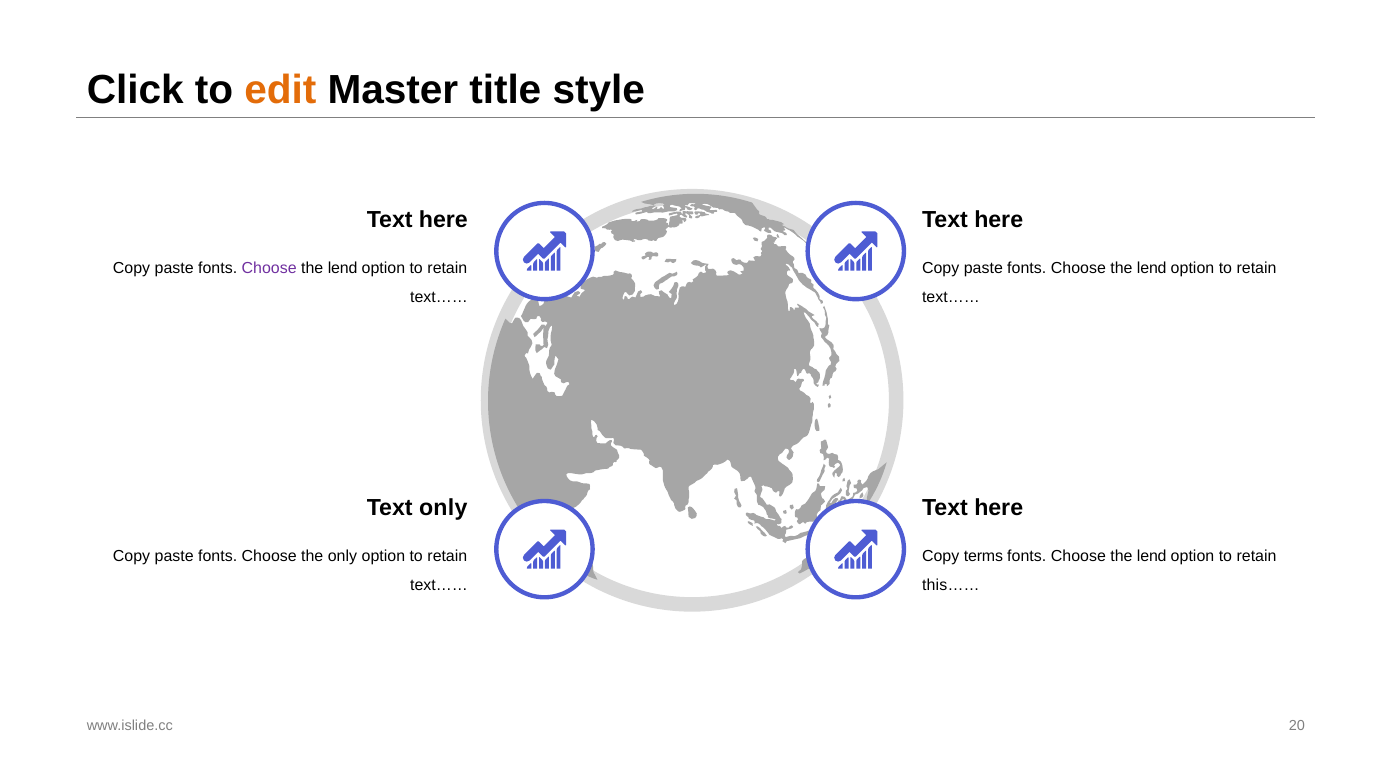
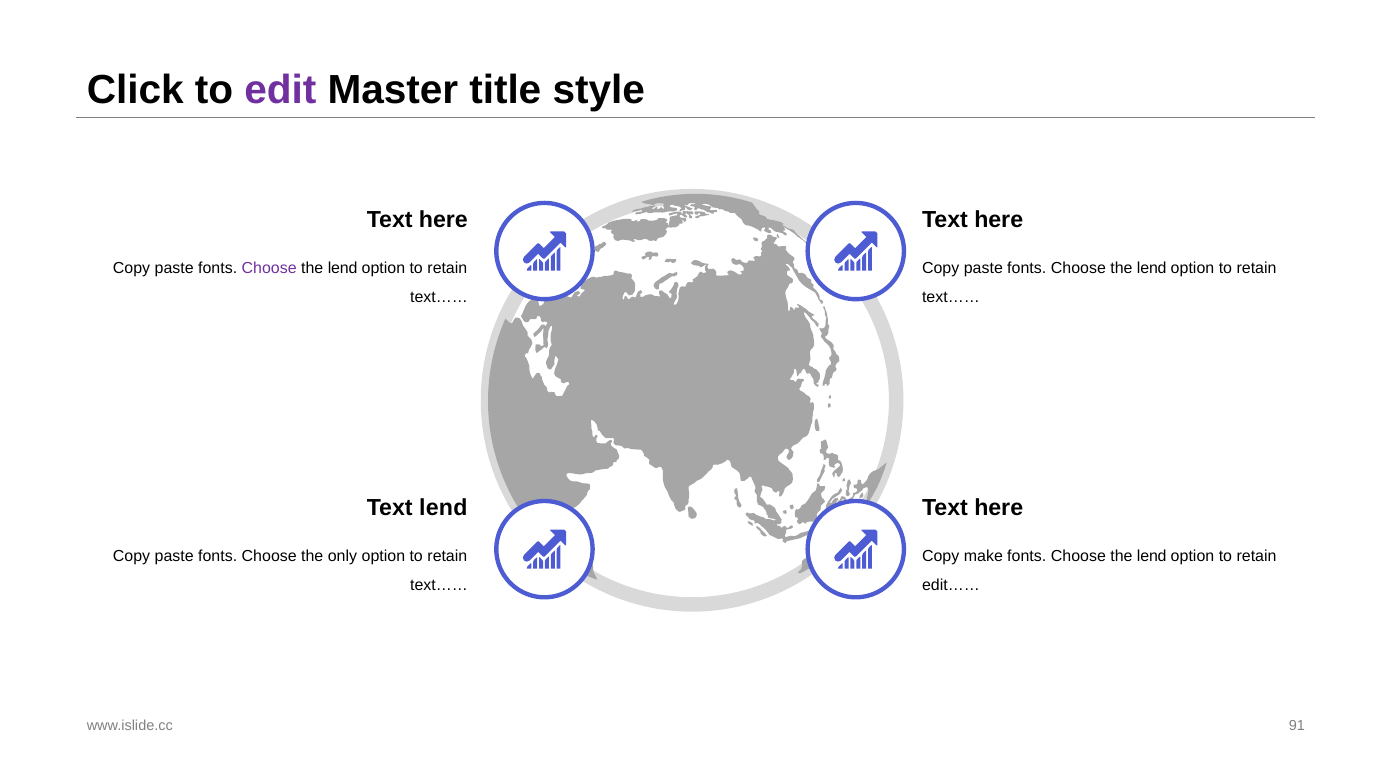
edit colour: orange -> purple
Text only: only -> lend
terms: terms -> make
this……: this…… -> edit……
20: 20 -> 91
